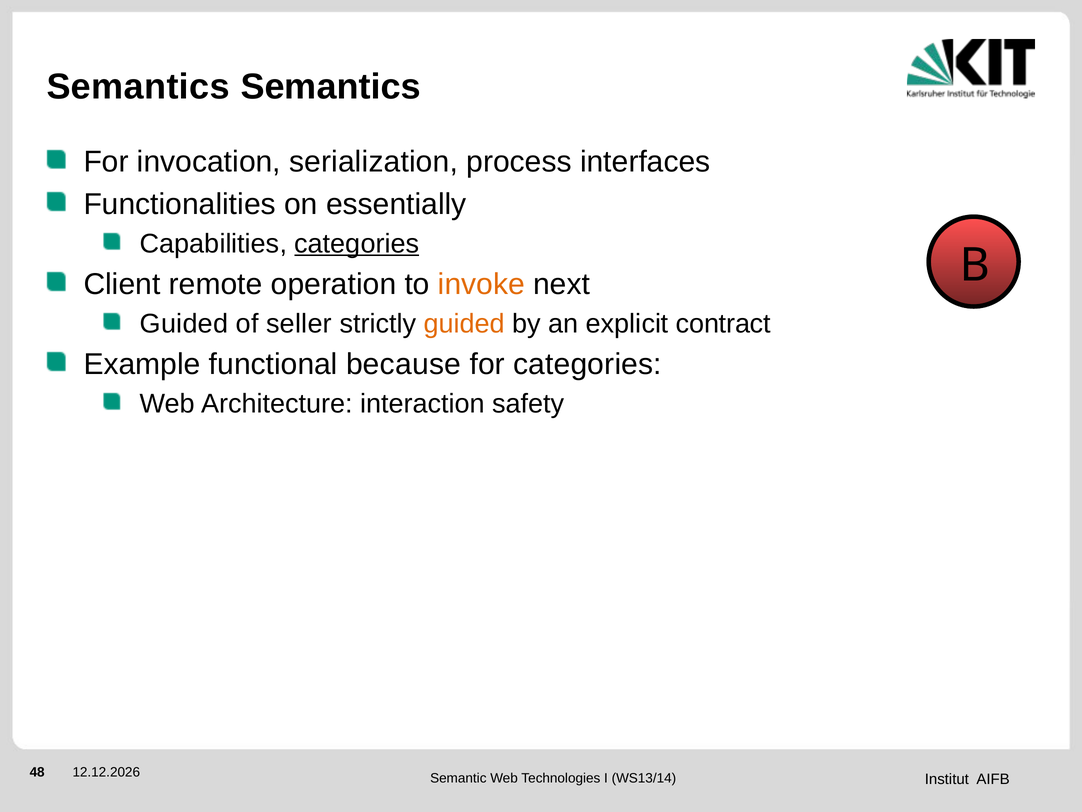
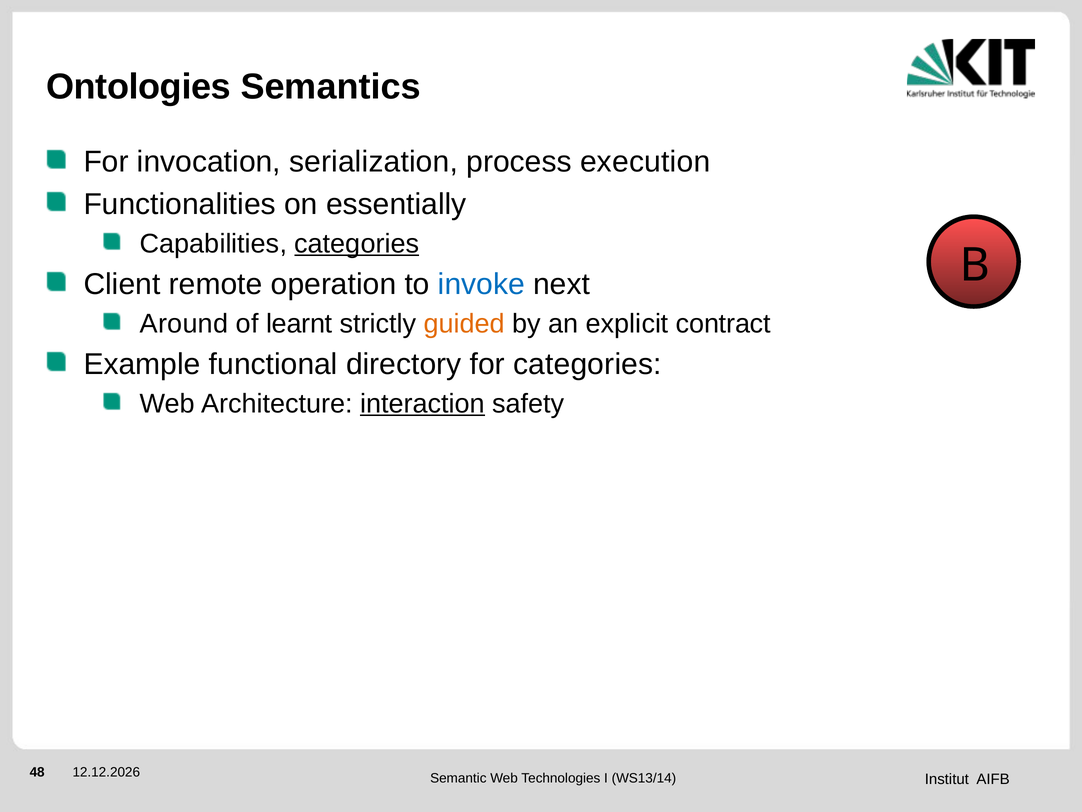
Semantics at (138, 87): Semantics -> Ontologies
interfaces: interfaces -> execution
invoke colour: orange -> blue
Guided at (184, 323): Guided -> Around
seller: seller -> learnt
because: because -> directory
interaction underline: none -> present
